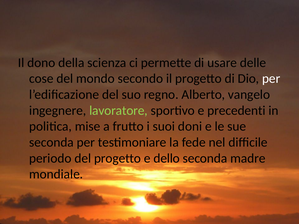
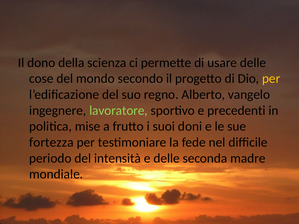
per at (271, 79) colour: white -> yellow
seconda at (51, 142): seconda -> fortezza
del progetto: progetto -> intensità
e dello: dello -> delle
